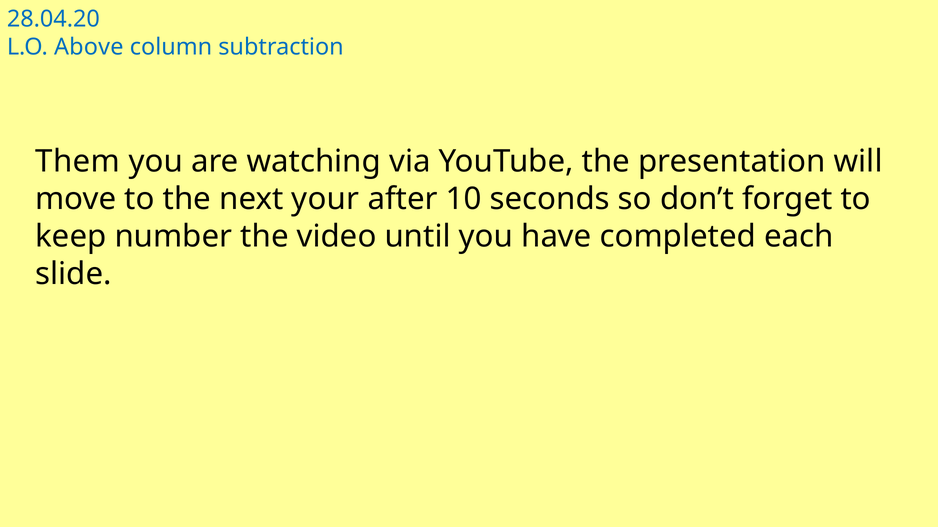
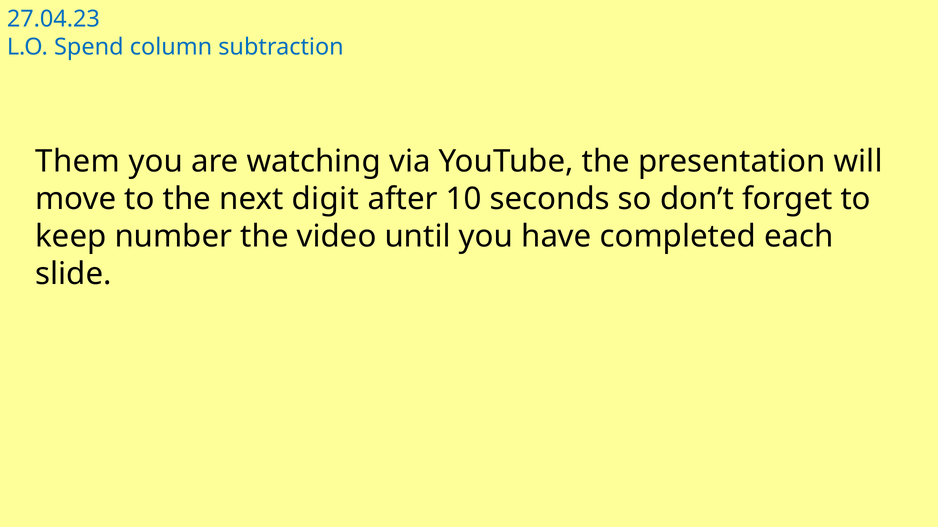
28.04.20: 28.04.20 -> 27.04.23
Above: Above -> Spend
your: your -> digit
